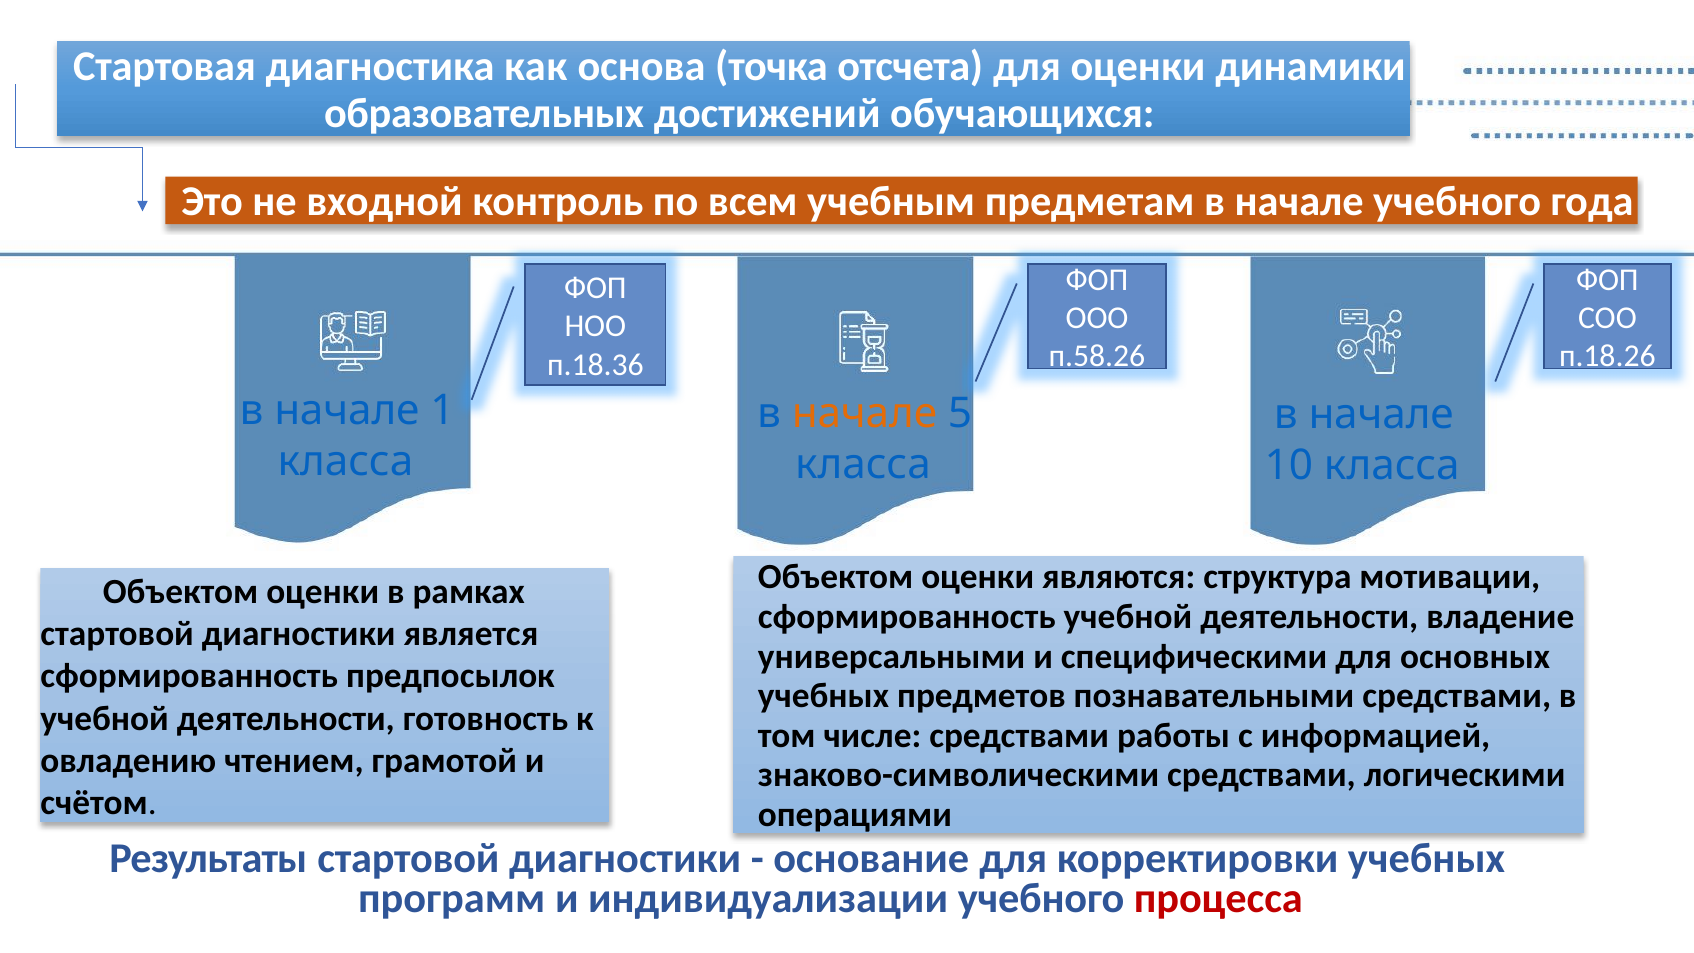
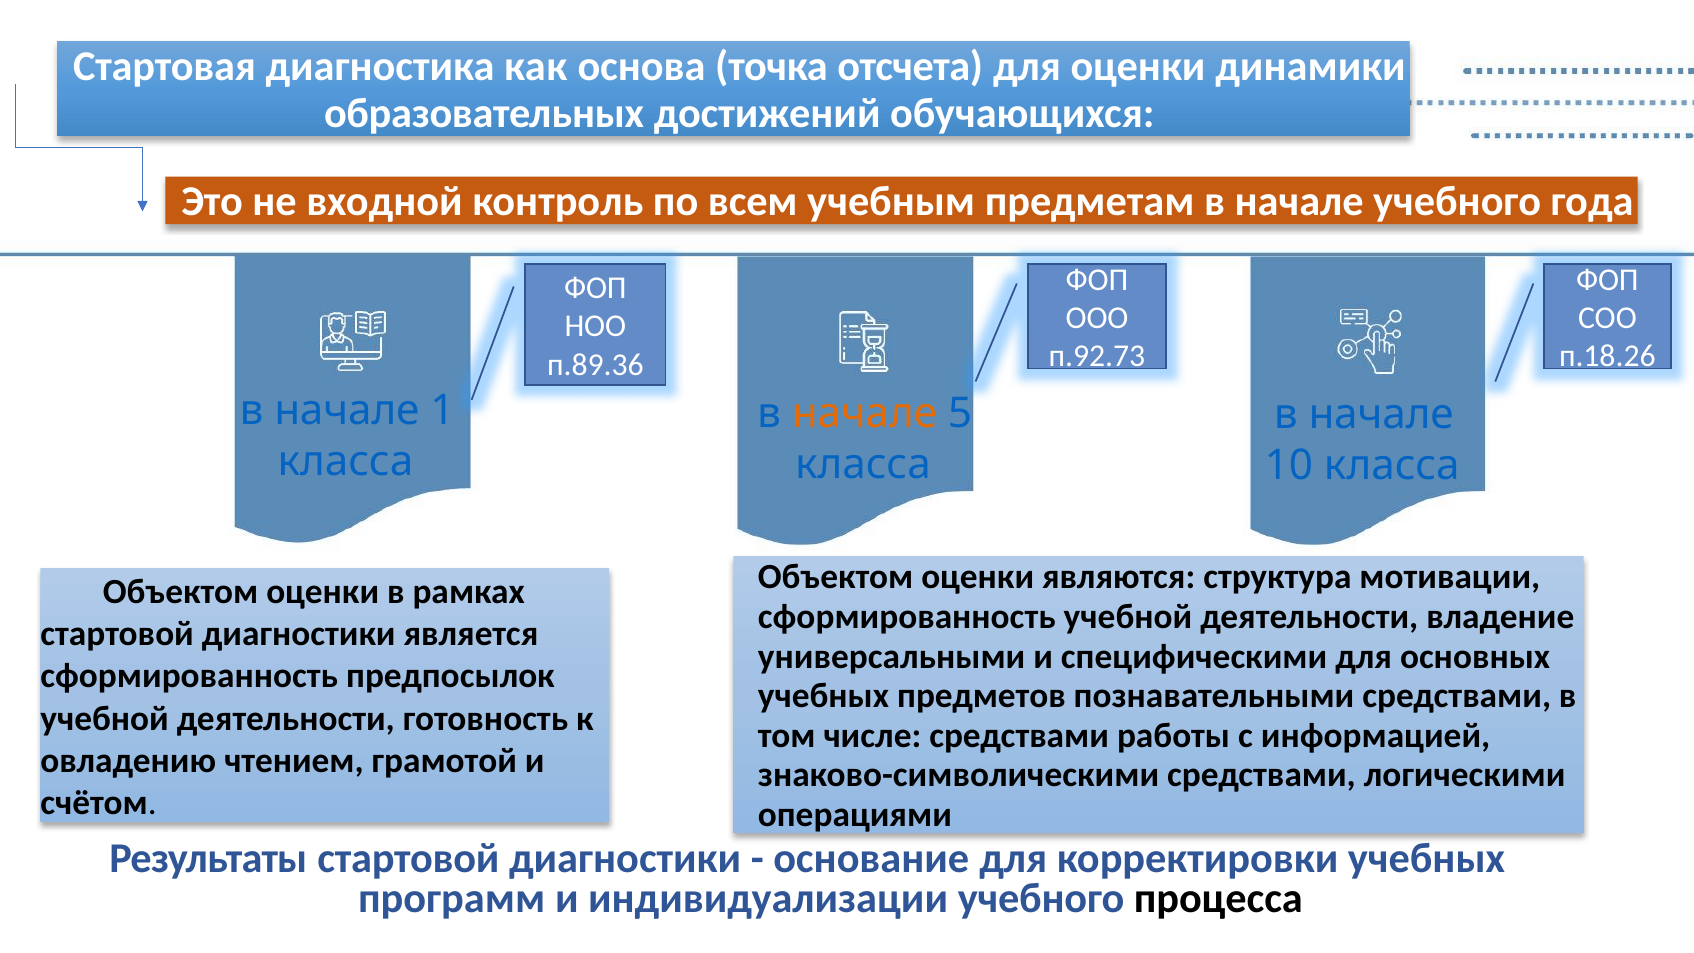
п.58.26: п.58.26 -> п.92.73
п.18.36: п.18.36 -> п.89.36
процесса colour: red -> black
